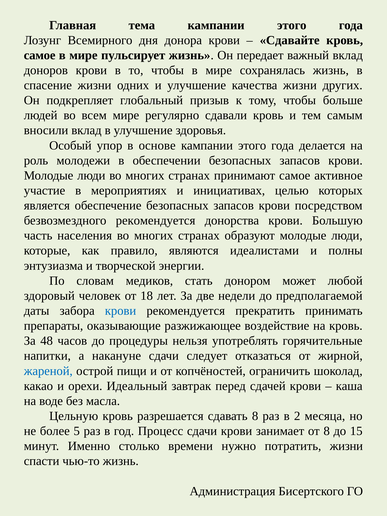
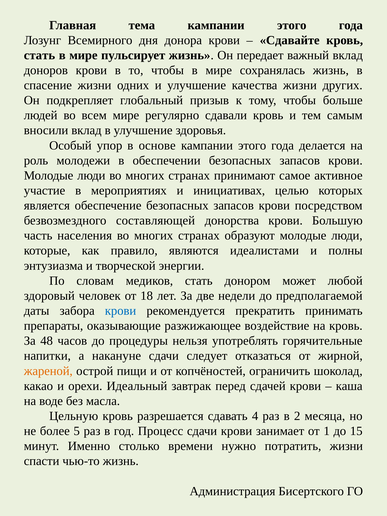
самое at (40, 55): самое -> стать
безвозмездного рекомендуется: рекомендуется -> составляющей
жареной colour: blue -> orange
сдавать 8: 8 -> 4
от 8: 8 -> 1
